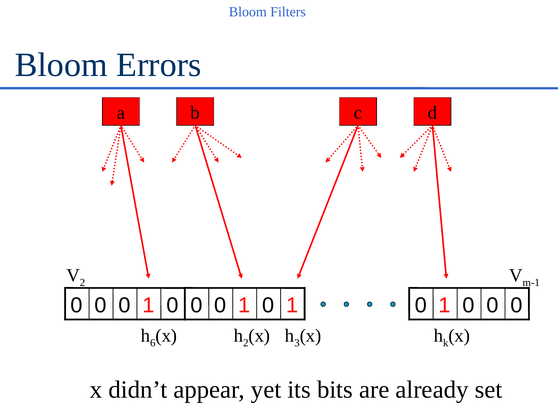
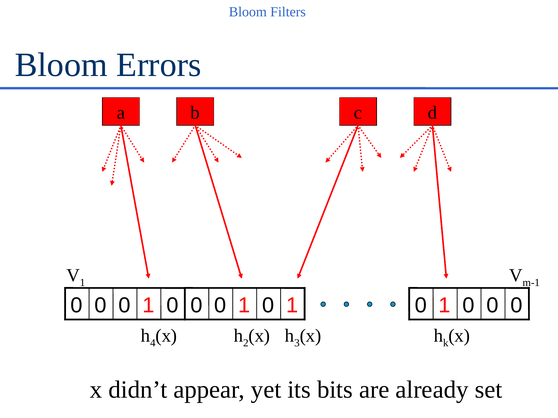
2 at (83, 283): 2 -> 1
6: 6 -> 4
